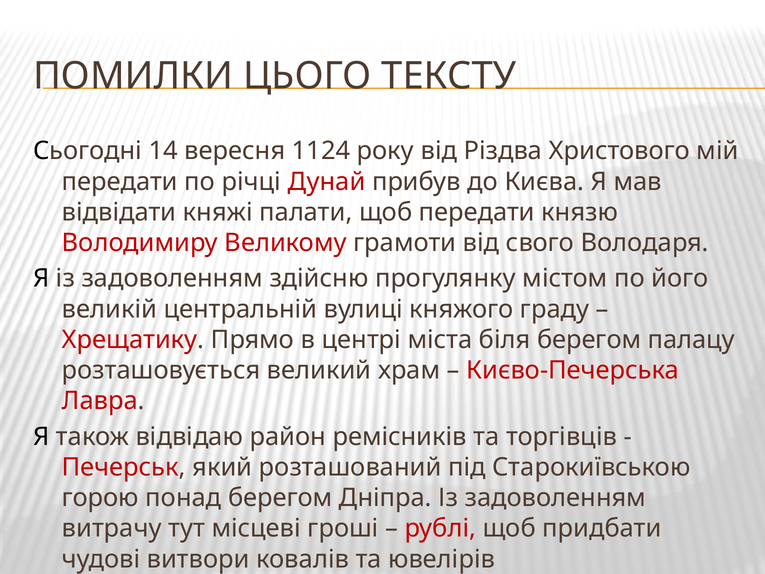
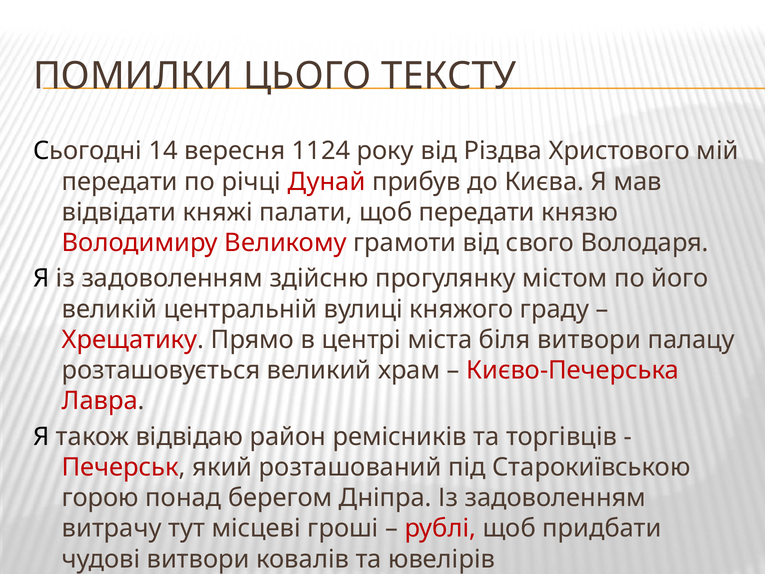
біля берегом: берегом -> витвори
